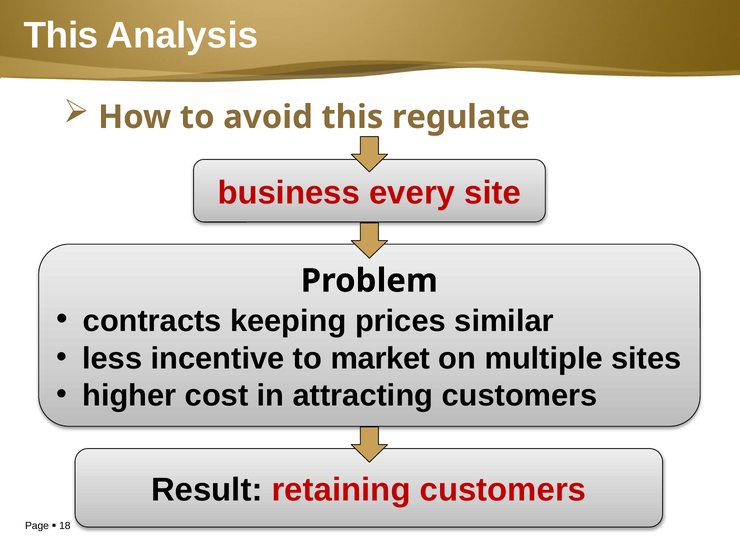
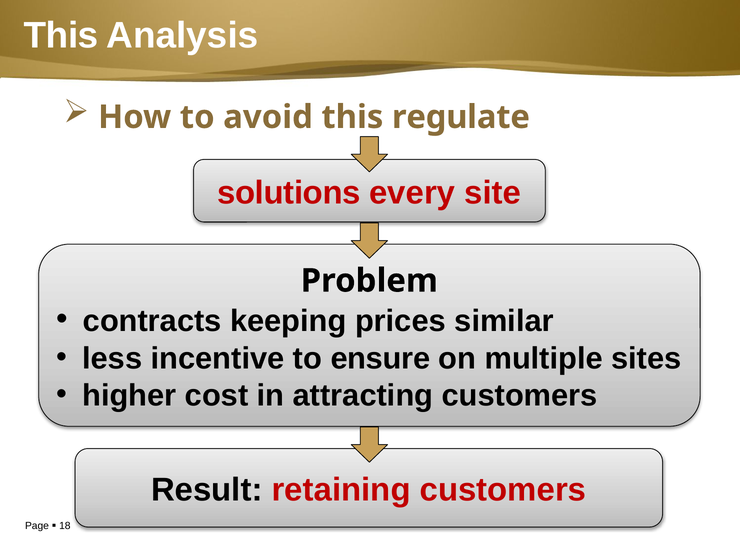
business: business -> solutions
market: market -> ensure
